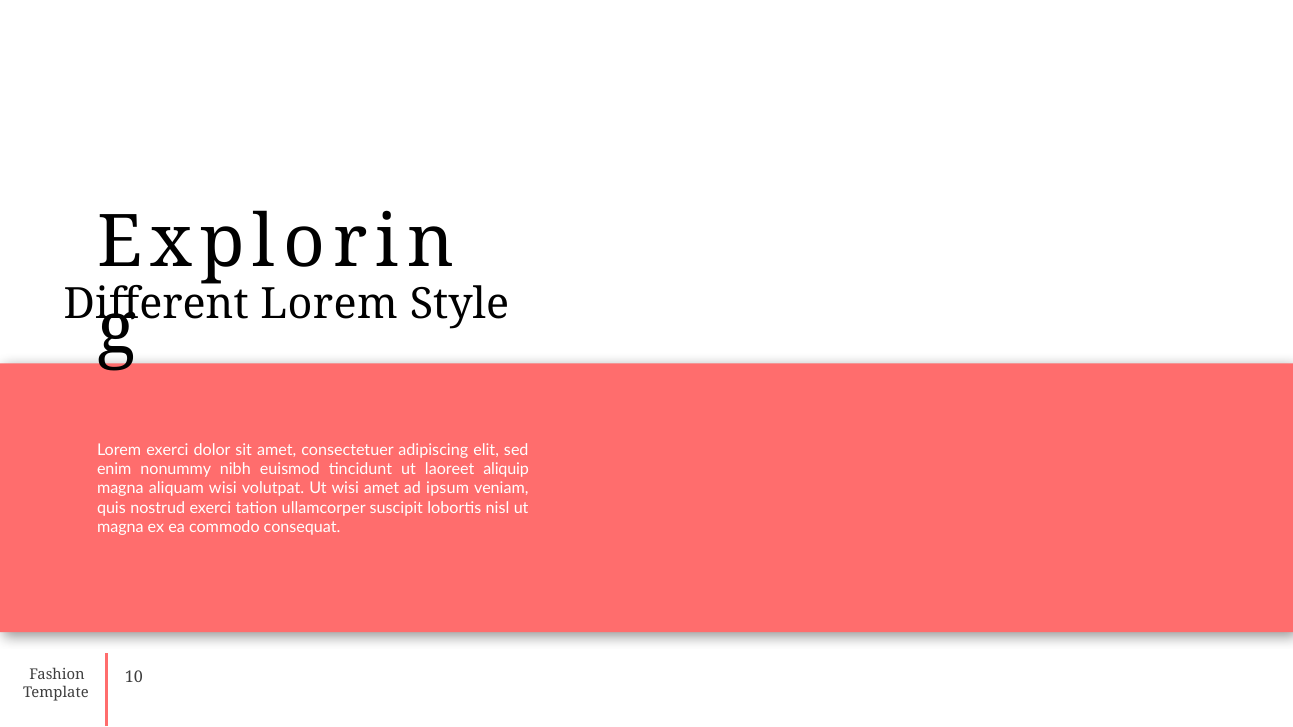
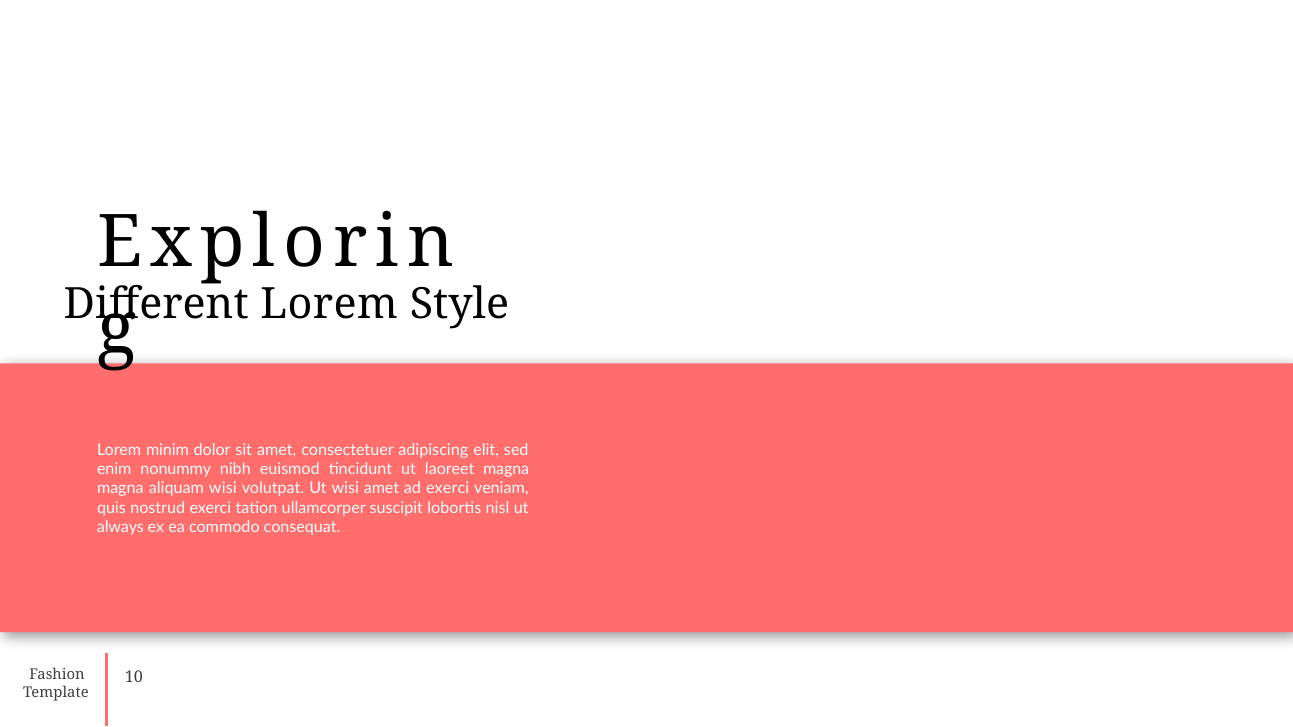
Lorem exerci: exerci -> minim
laoreet aliquip: aliquip -> magna
ad ipsum: ipsum -> exerci
magna at (120, 527): magna -> always
